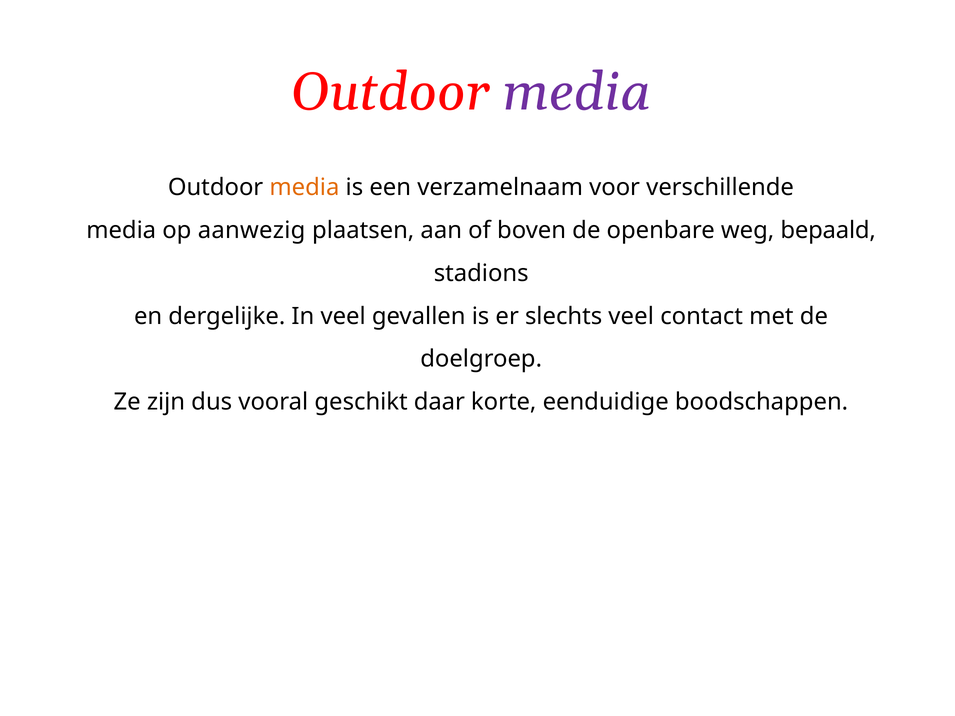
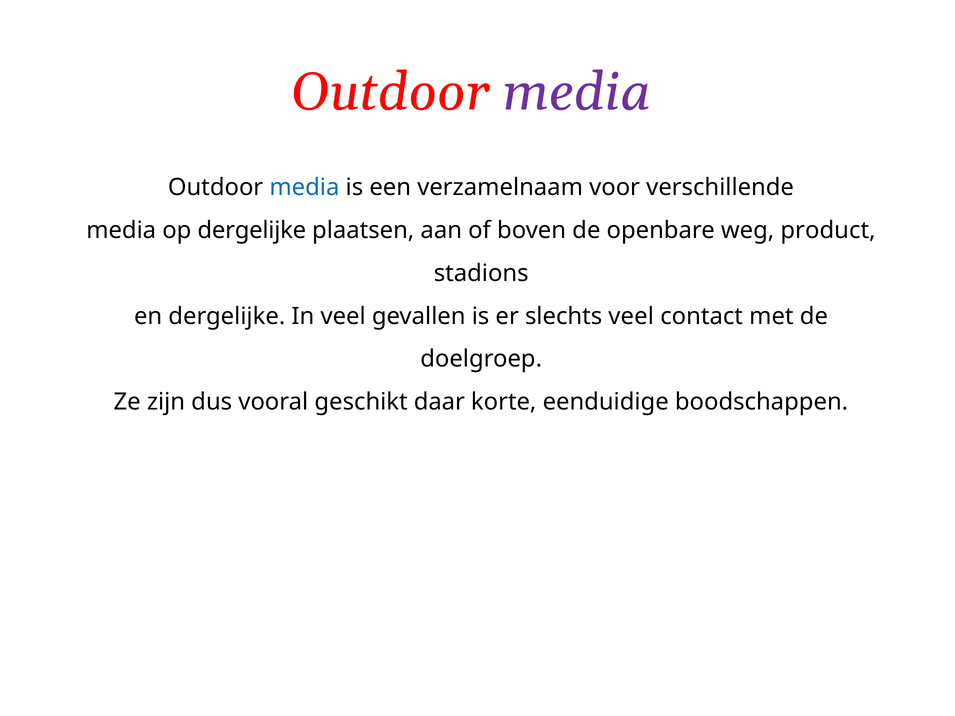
media at (304, 187) colour: orange -> blue
op aanwezig: aanwezig -> dergelijke
bepaald: bepaald -> product
